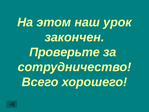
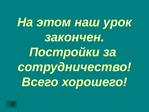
Проверьте: Проверьте -> Постройки
